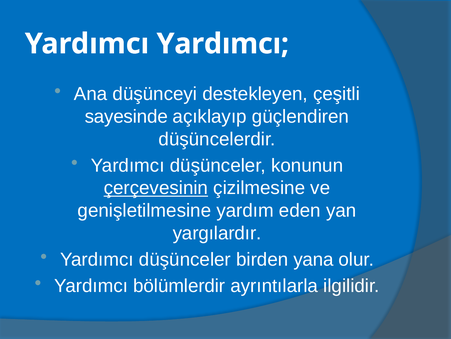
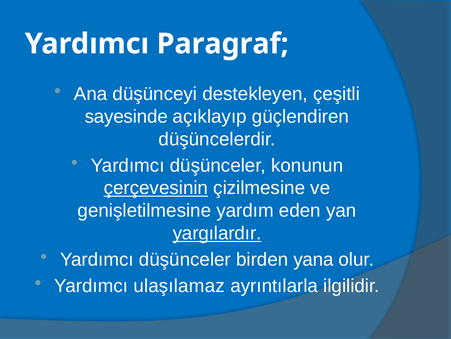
Yardımcı Yardımcı: Yardımcı -> Paragraf
yargılardır underline: none -> present
bölümlerdir: bölümlerdir -> ulaşılamaz
